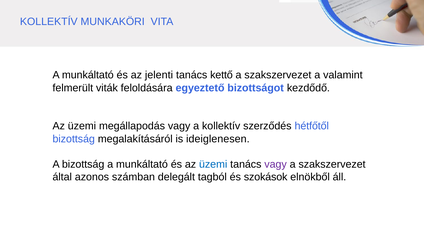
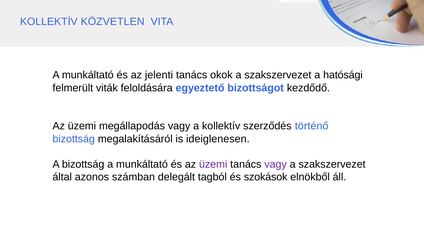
MUNKAKÖRI: MUNKAKÖRI -> KÖZVETLEN
kettő: kettő -> okok
valamint: valamint -> hatósági
hétfőtől: hétfőtől -> történő
üzemi at (213, 164) colour: blue -> purple
